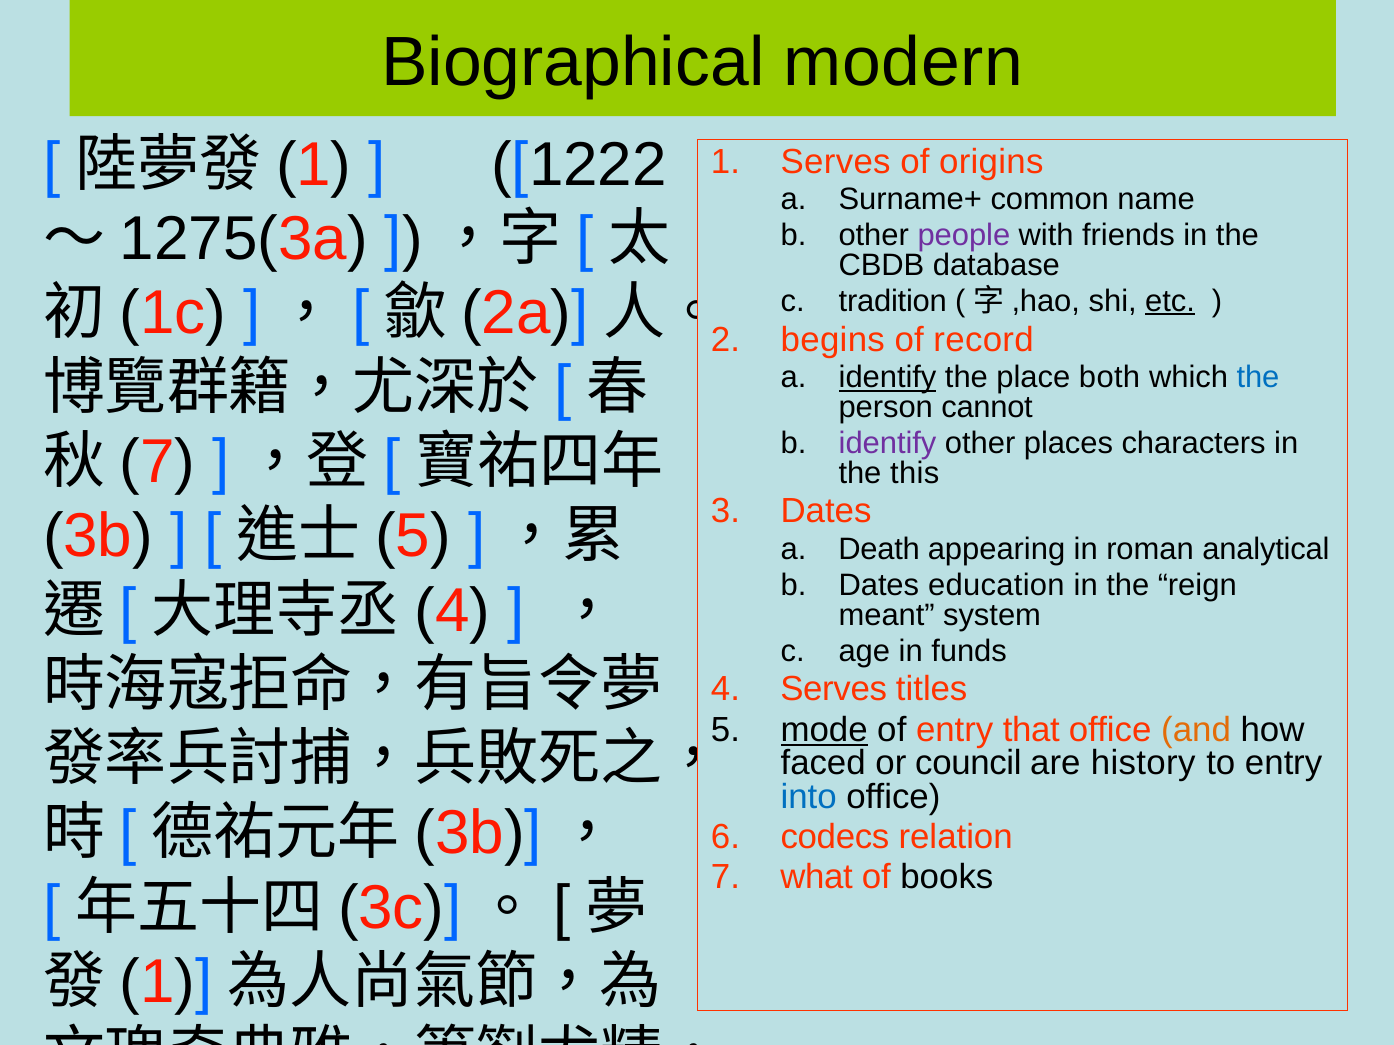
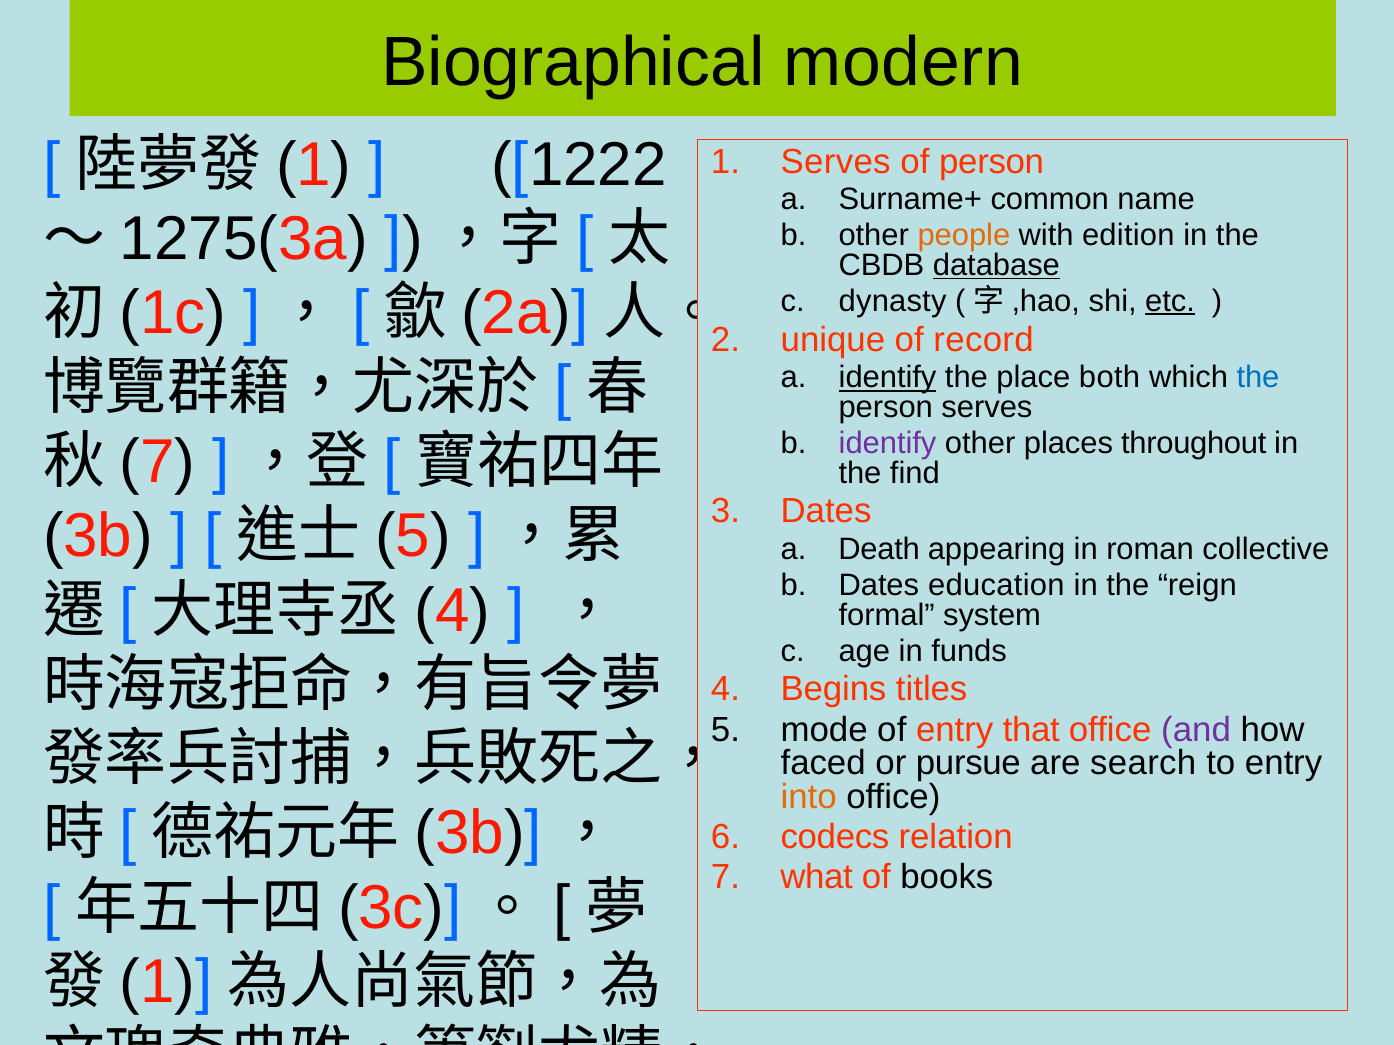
of origins: origins -> person
people colour: purple -> orange
friends: friends -> edition
database underline: none -> present
tradition: tradition -> dynasty
begins: begins -> unique
person cannot: cannot -> serves
characters: characters -> throughout
this: this -> find
analytical: analytical -> collective
meant: meant -> formal
Serves at (834, 690): Serves -> Begins
mode underline: present -> none
and colour: orange -> purple
council: council -> pursue
history: history -> search
into colour: blue -> orange
